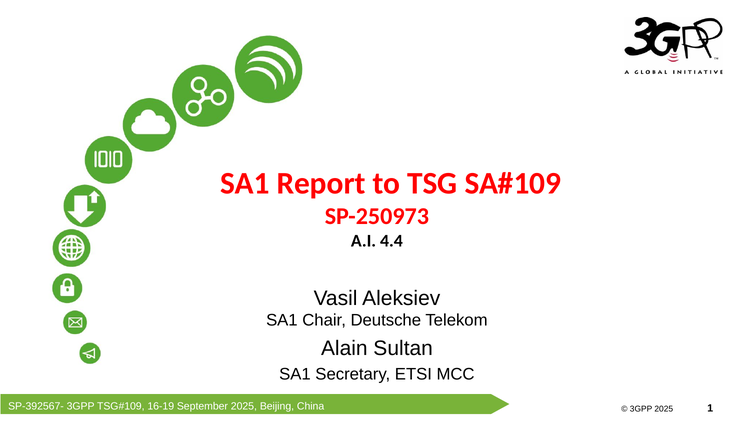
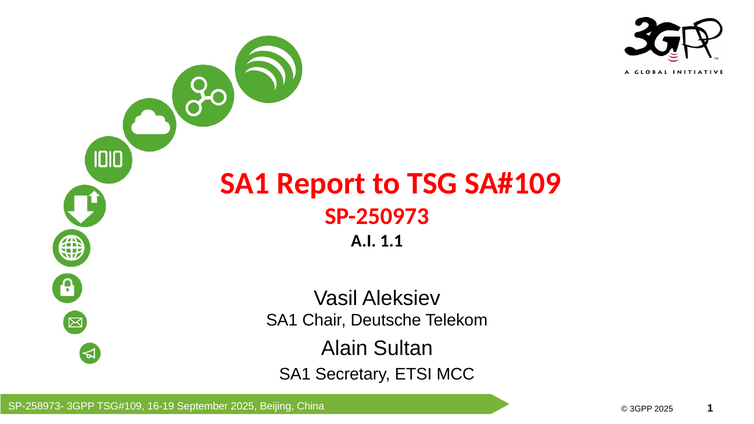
4.4: 4.4 -> 1.1
SP-392567-: SP-392567- -> SP-258973-
